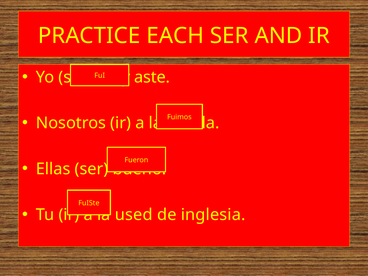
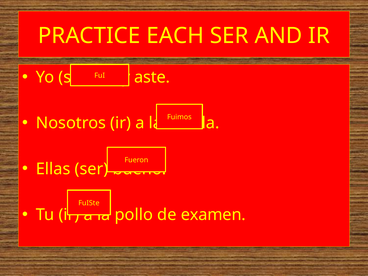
used: used -> pollo
inglesia: inglesia -> examen
